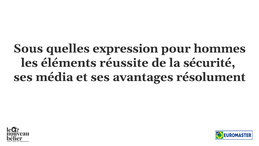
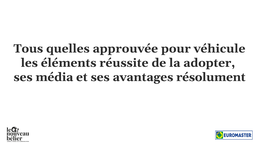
Sous: Sous -> Tous
expression: expression -> approuvée
hommes: hommes -> véhicule
sécurité: sécurité -> adopter
